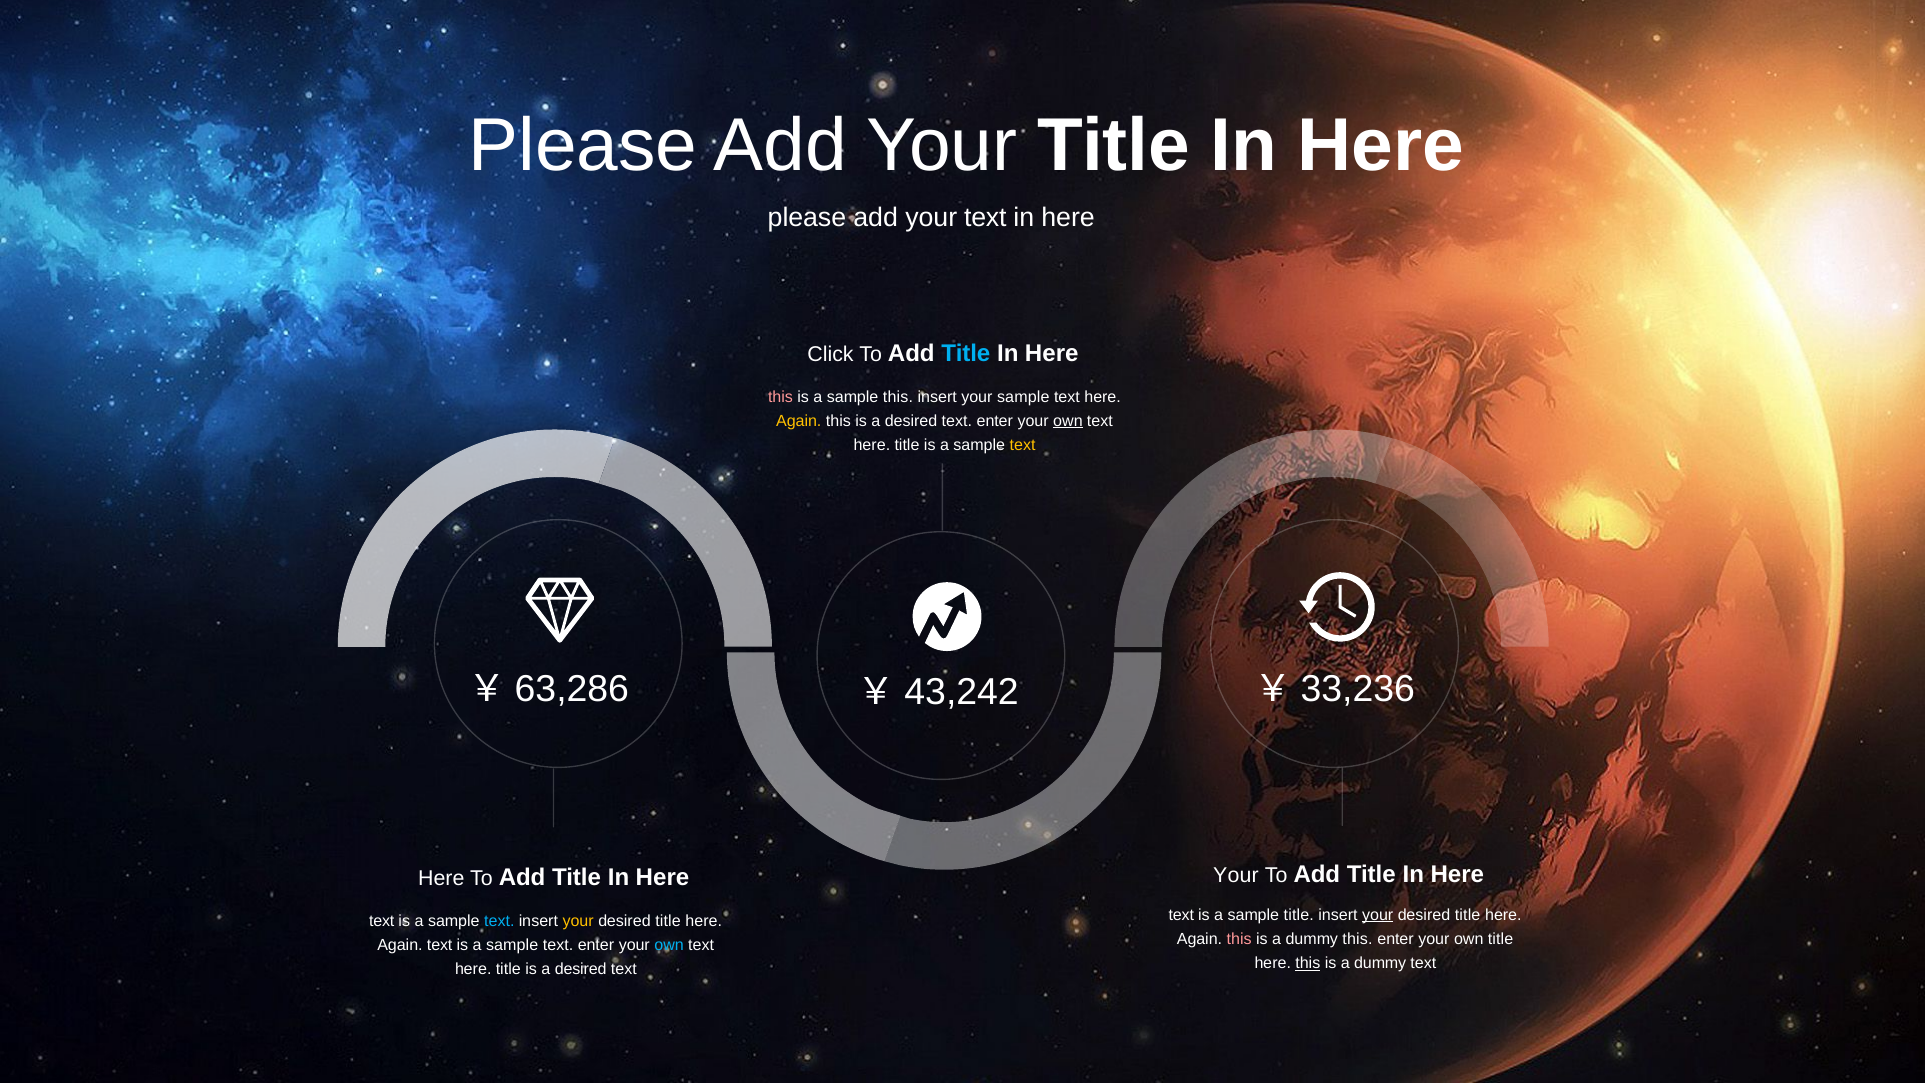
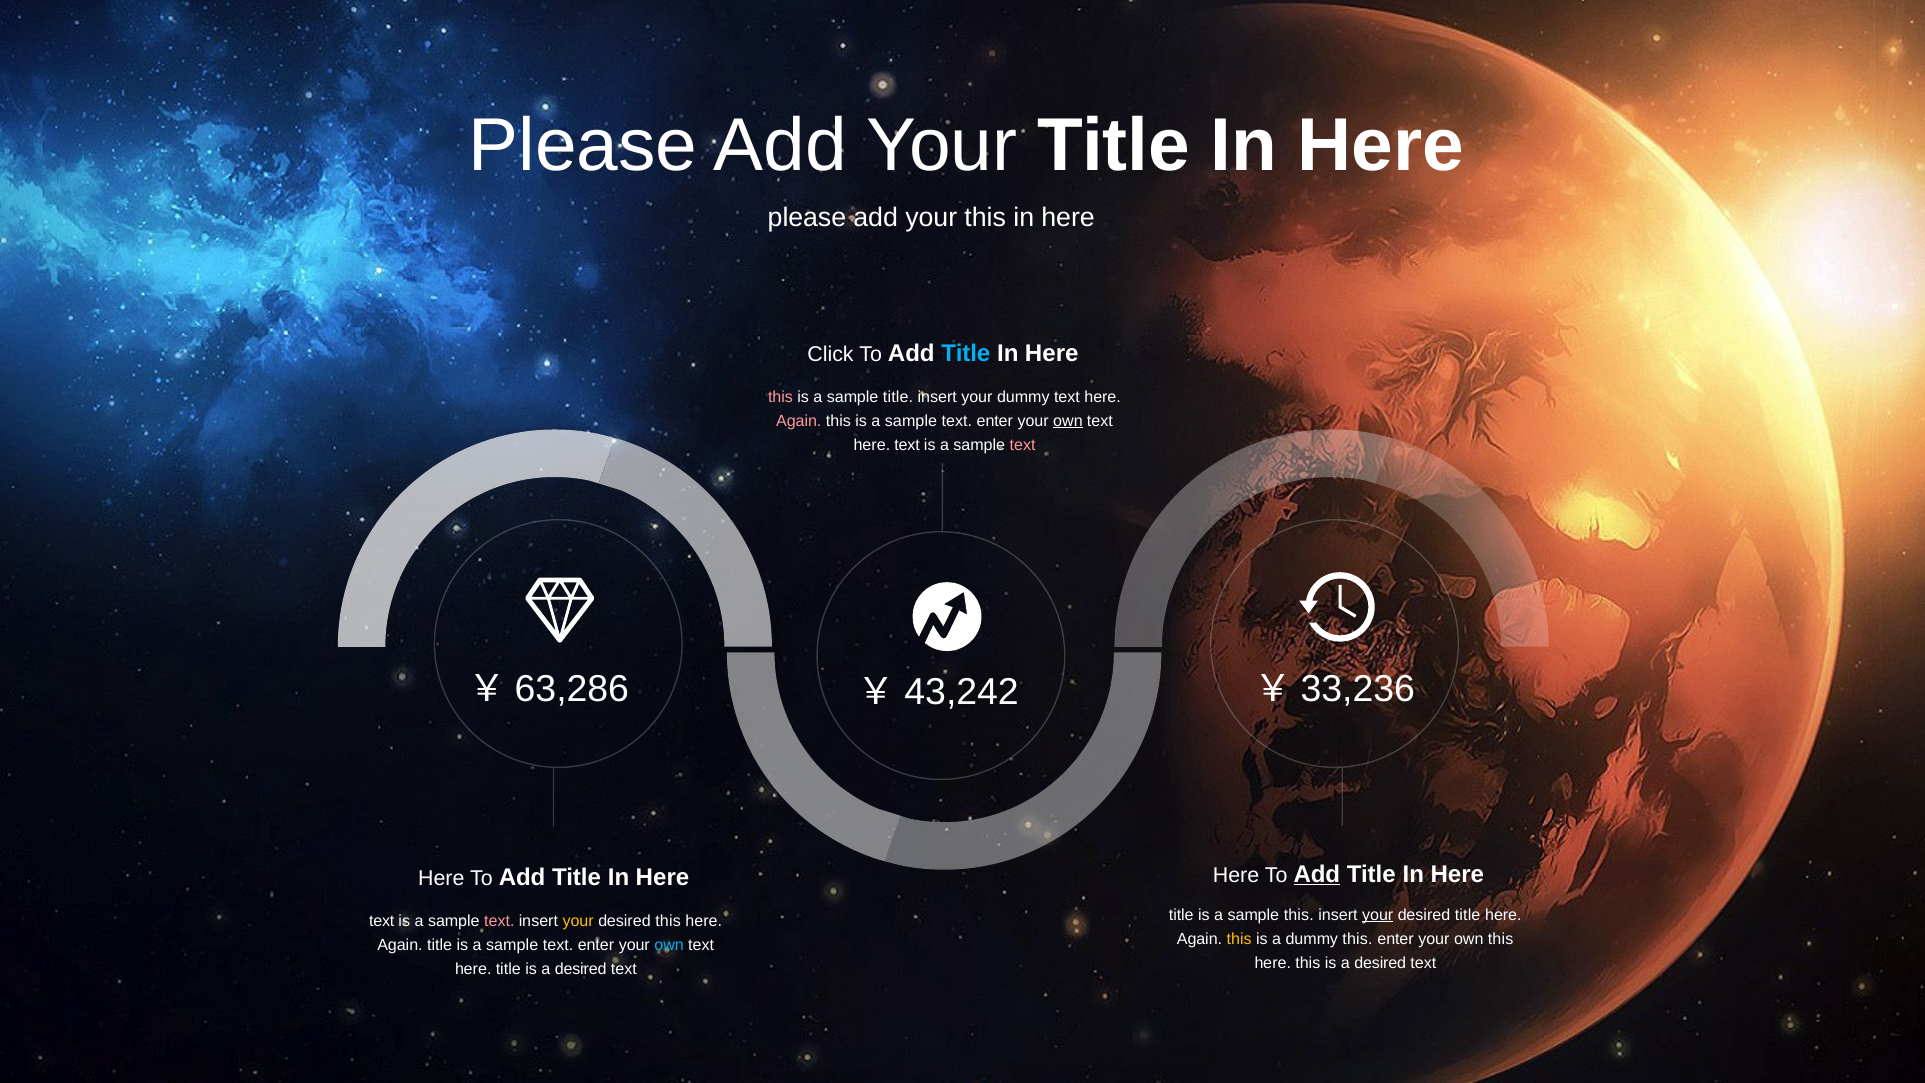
your text: text -> this
sample this: this -> title
your sample: sample -> dummy
Again at (799, 421) colour: yellow -> pink
desired at (911, 421): desired -> sample
title at (907, 445): title -> text
text at (1023, 445) colour: yellow -> pink
Your at (1236, 875): Your -> Here
Add at (1317, 874) underline: none -> present
text at (1181, 915): text -> title
sample title: title -> this
text at (499, 921) colour: light blue -> pink
title at (668, 921): title -> this
this at (1239, 939) colour: pink -> yellow
own title: title -> this
Again text: text -> title
this at (1308, 963) underline: present -> none
dummy at (1380, 963): dummy -> desired
